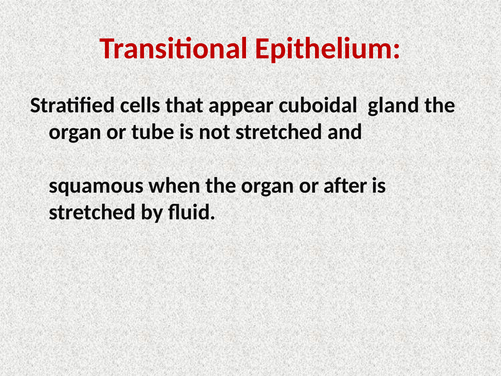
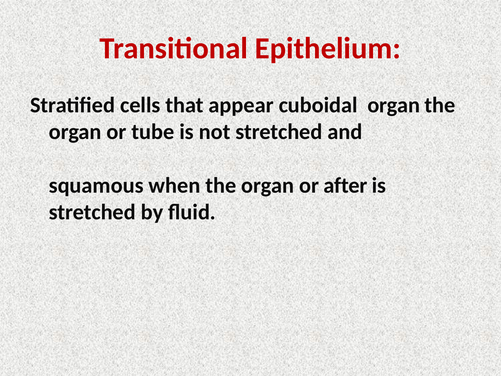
cuboidal gland: gland -> organ
